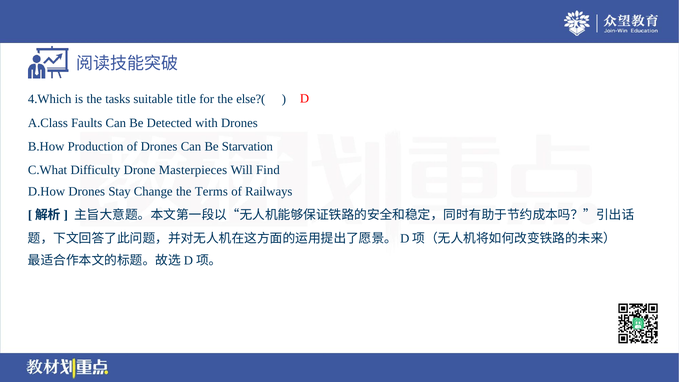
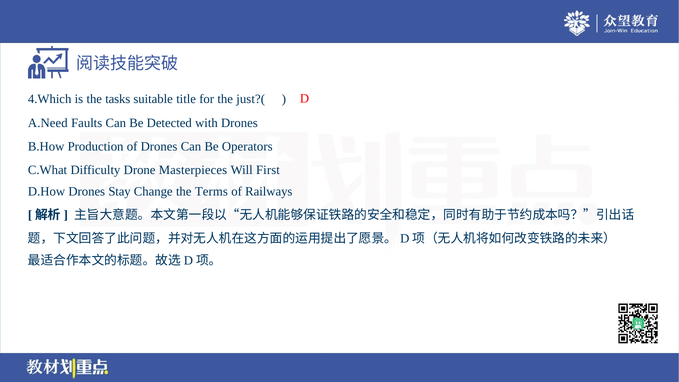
else?(: else?( -> just?(
A.Class: A.Class -> A.Need
Starvation: Starvation -> Operators
Find: Find -> First
